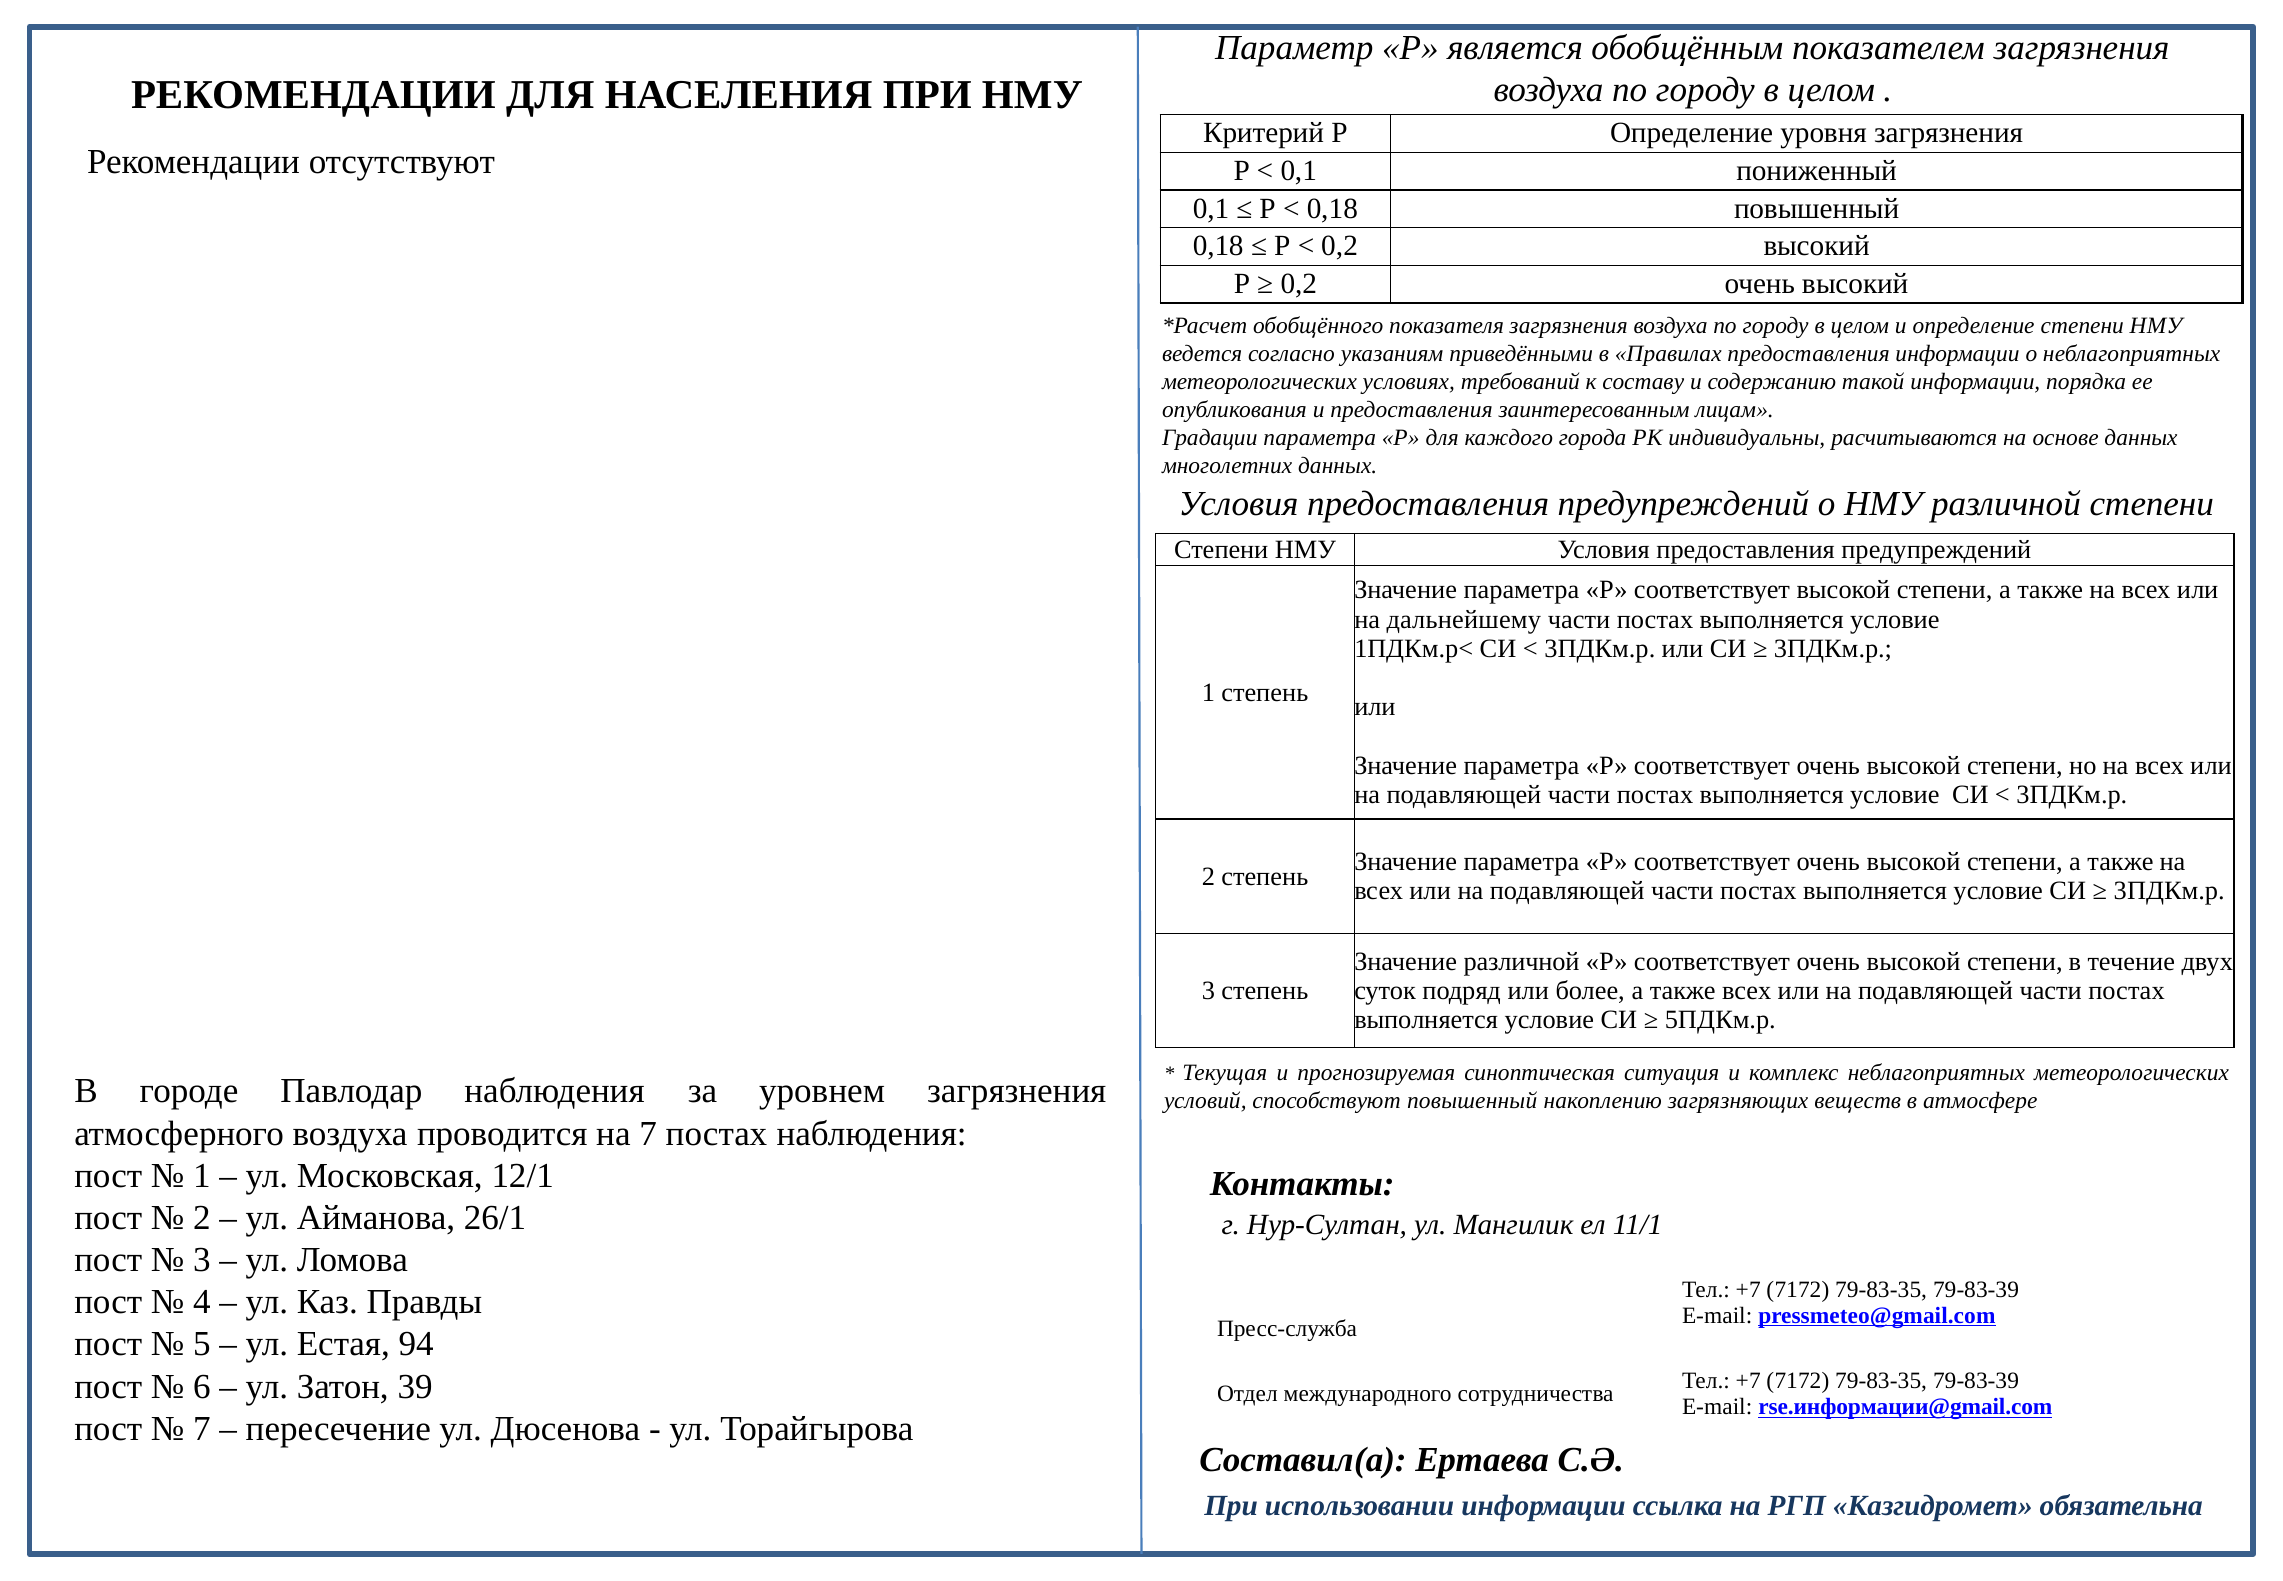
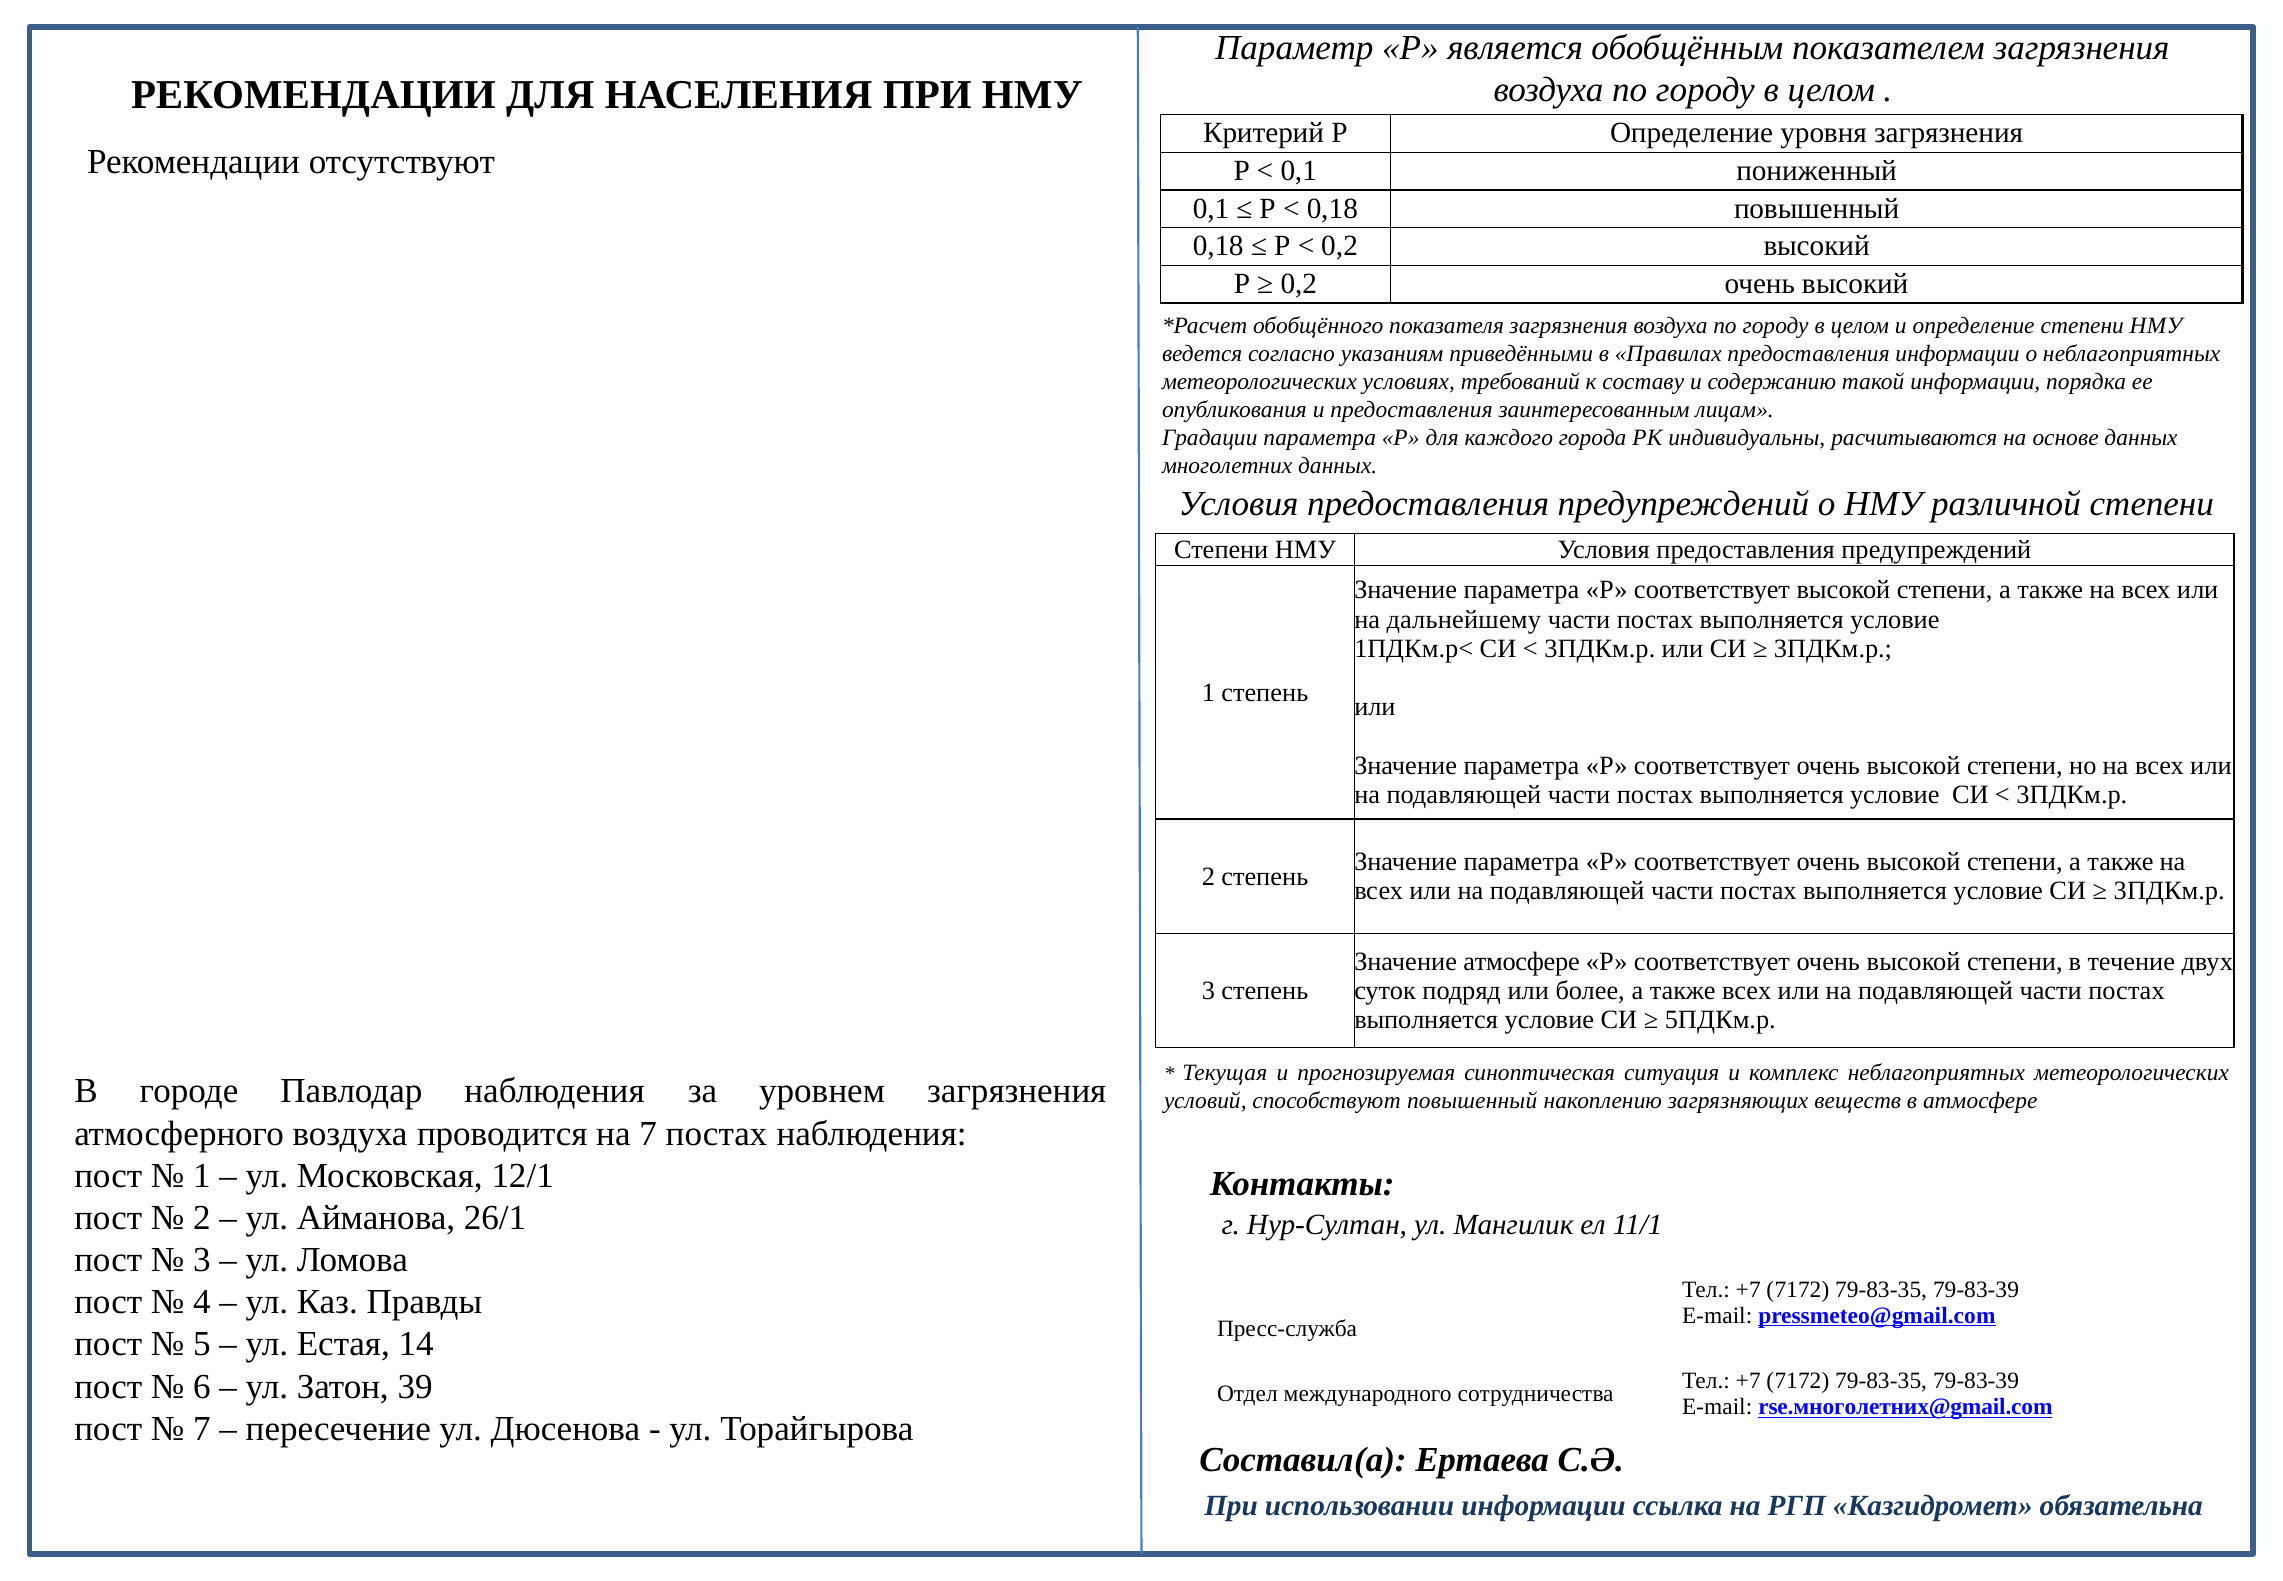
Значение различной: различной -> атмосфере
94: 94 -> 14
rse.информации@gmail.com: rse.информации@gmail.com -> rse.многолетних@gmail.com
